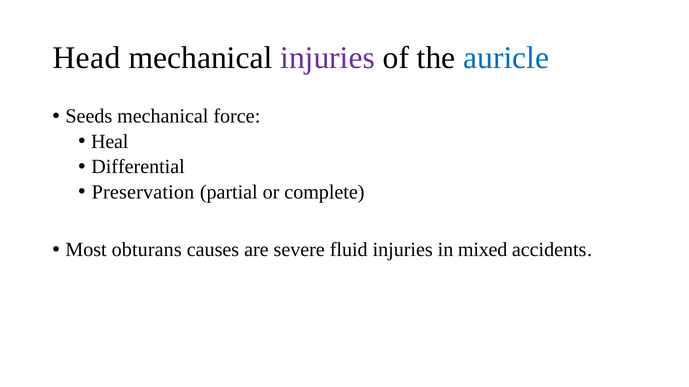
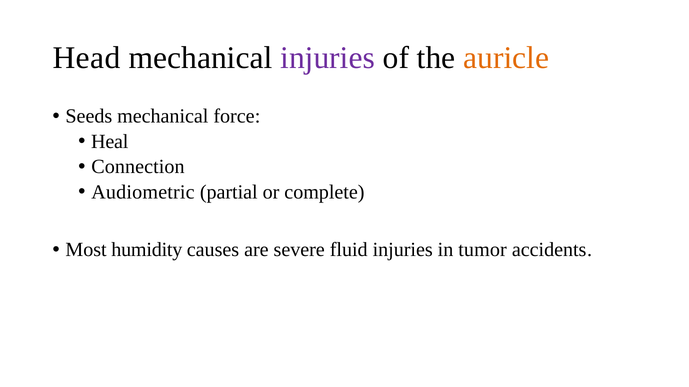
auricle colour: blue -> orange
Differential: Differential -> Connection
Preservation: Preservation -> Audiometric
obturans: obturans -> humidity
mixed: mixed -> tumor
